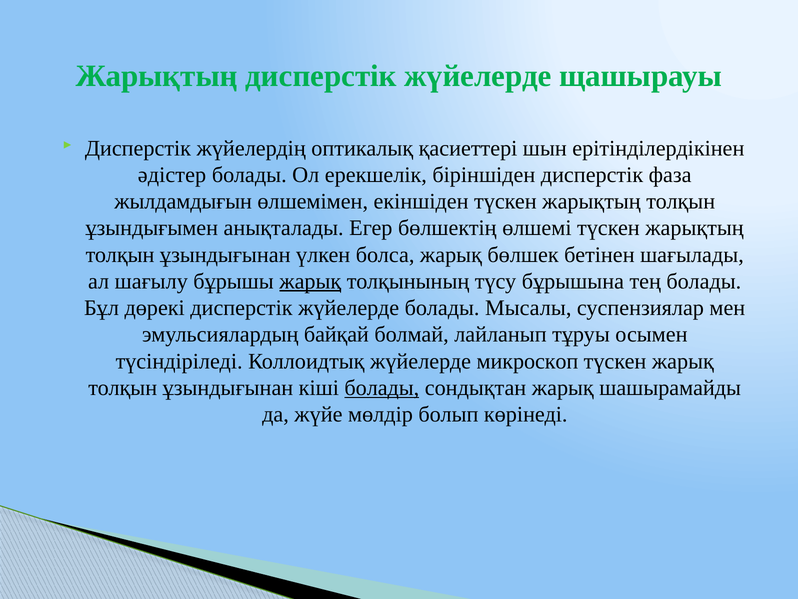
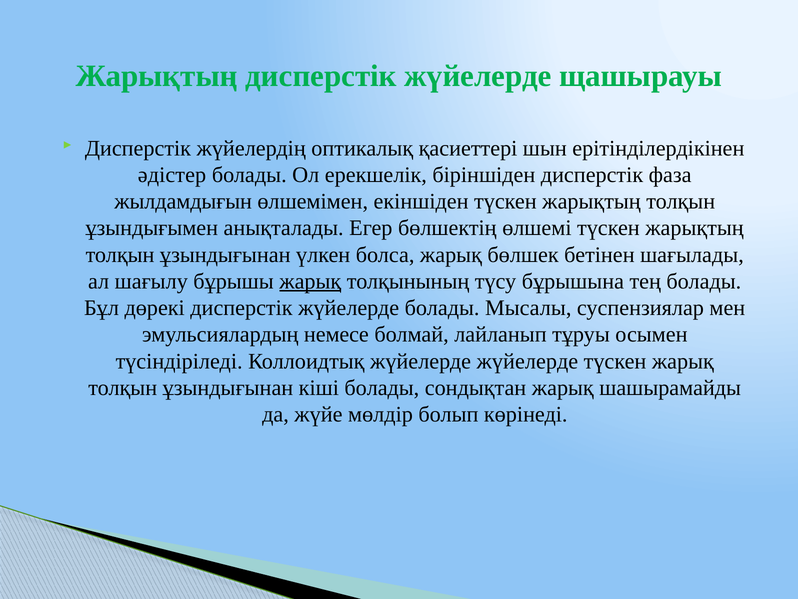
байқай: байқай -> немесе
жүйелерде микроскоп: микроскоп -> жүйелерде
болады at (382, 388) underline: present -> none
